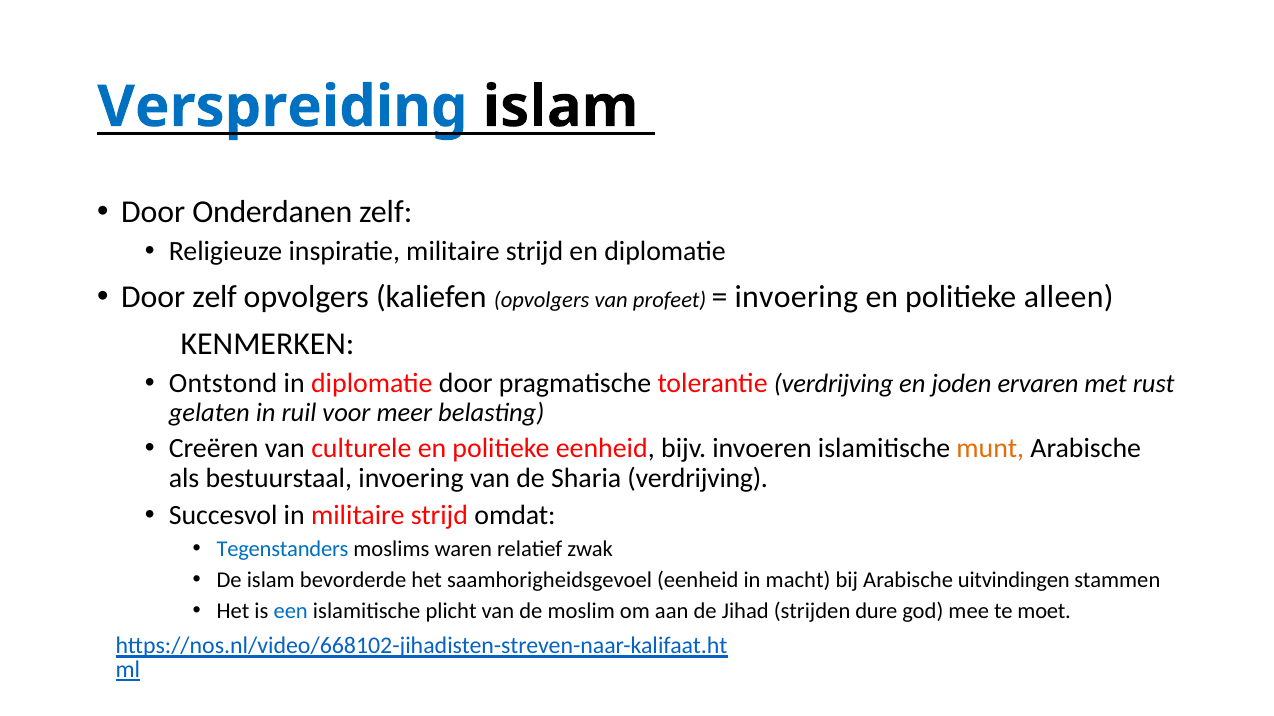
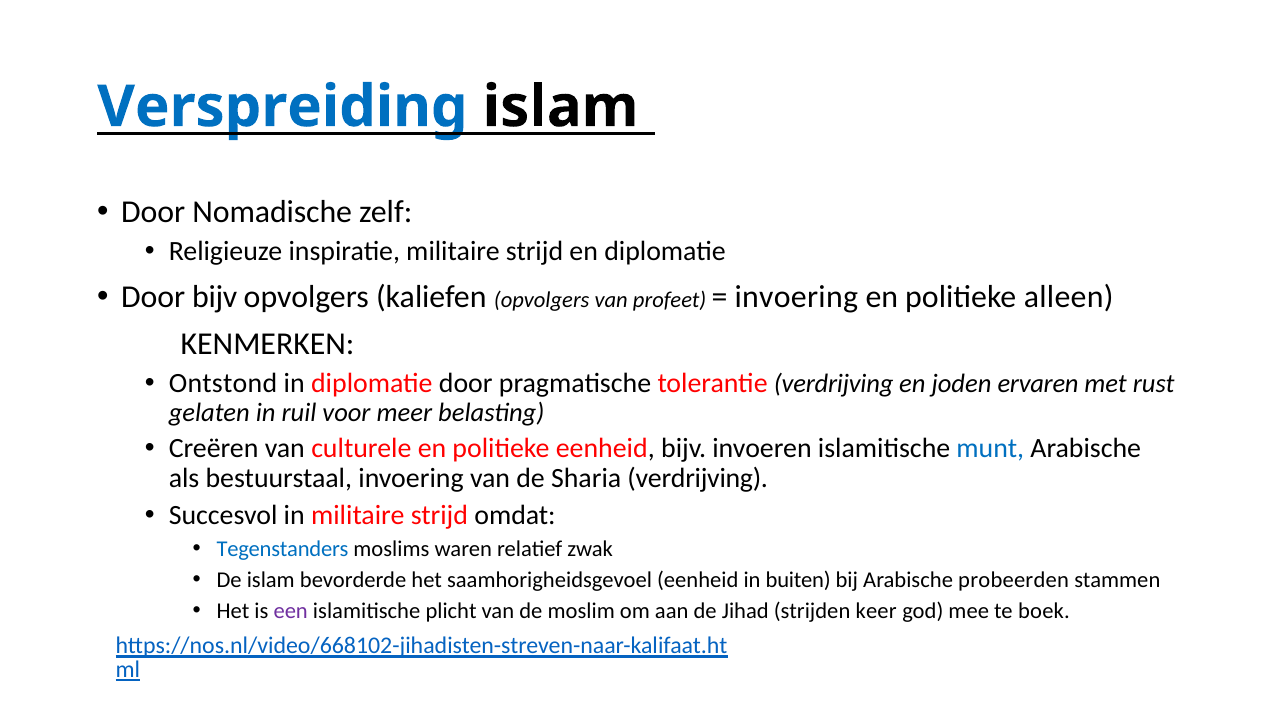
Onderdanen: Onderdanen -> Nomadische
Door zelf: zelf -> bijv
munt colour: orange -> blue
macht: macht -> buiten
uitvindingen: uitvindingen -> probeerden
een colour: blue -> purple
dure: dure -> keer
moet: moet -> boek
